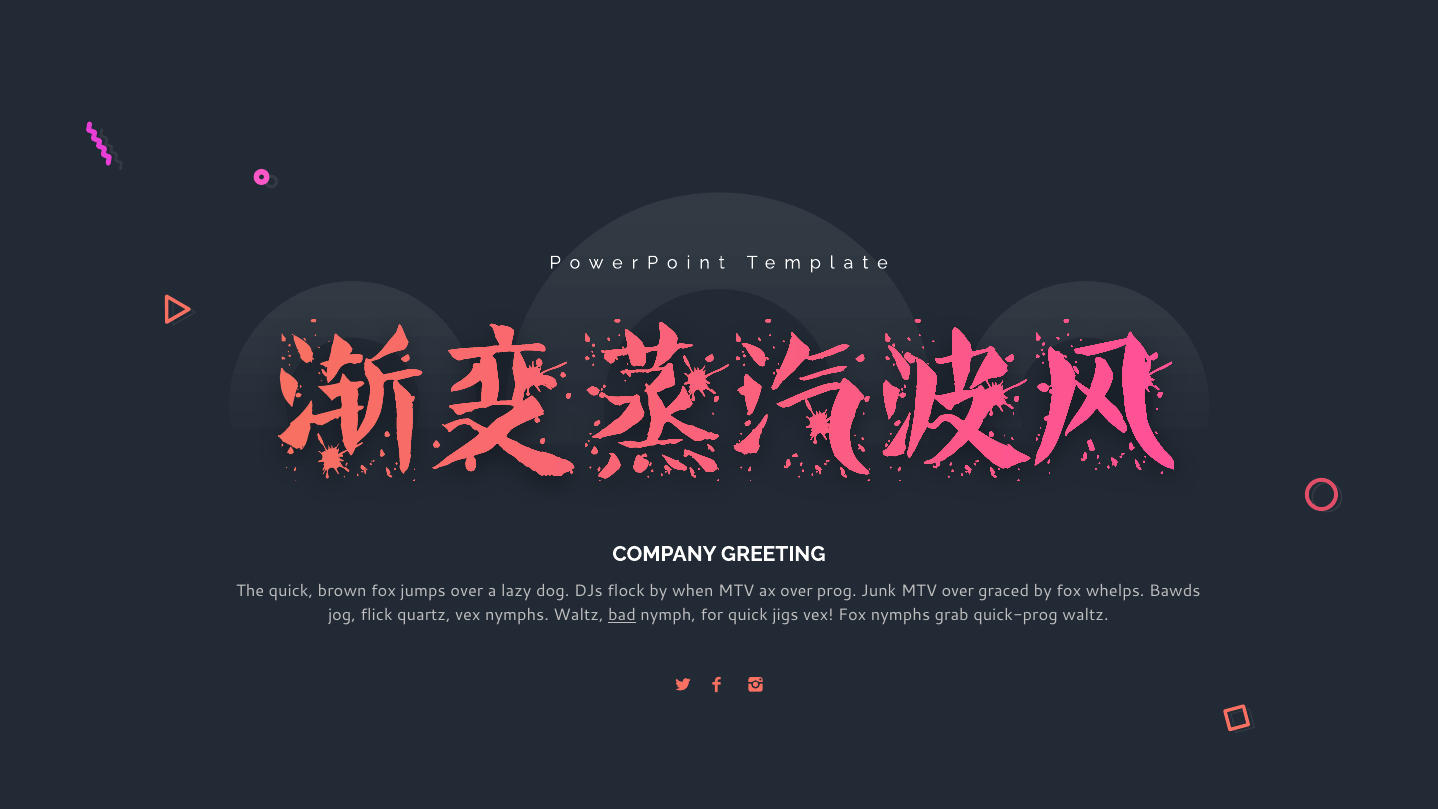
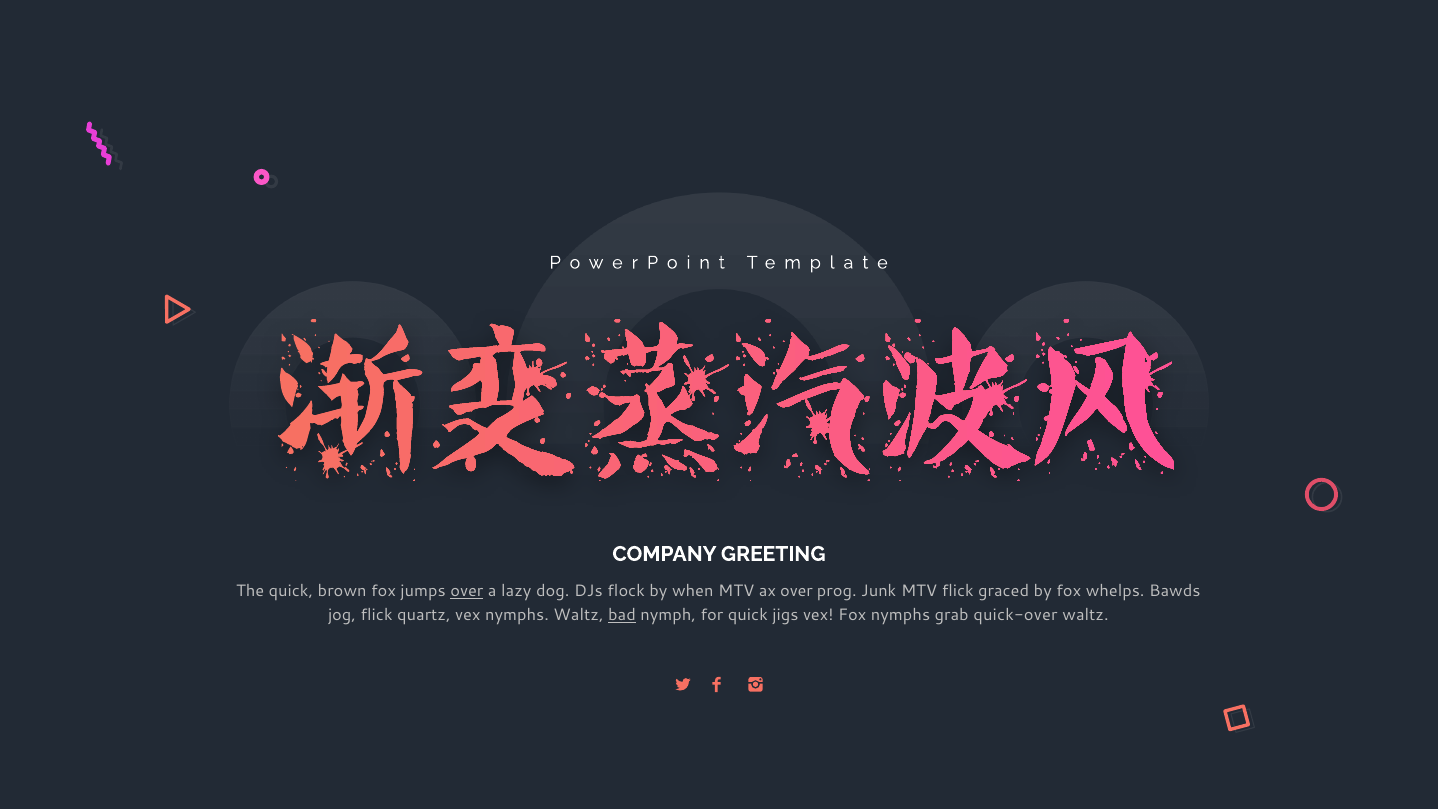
over at (467, 591) underline: none -> present
MTV over: over -> flick
quick-prog: quick-prog -> quick-over
